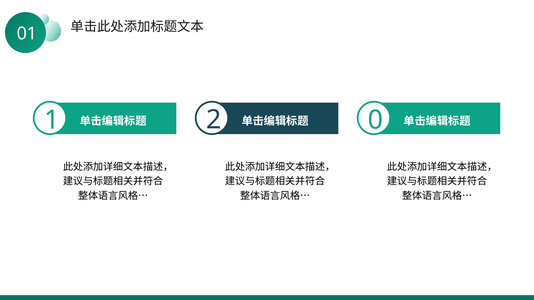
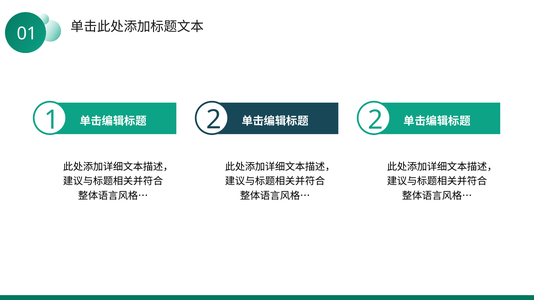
2 0: 0 -> 2
